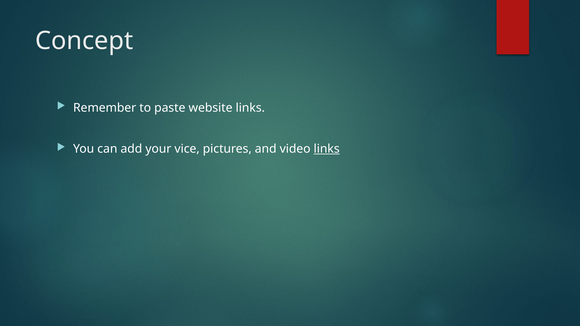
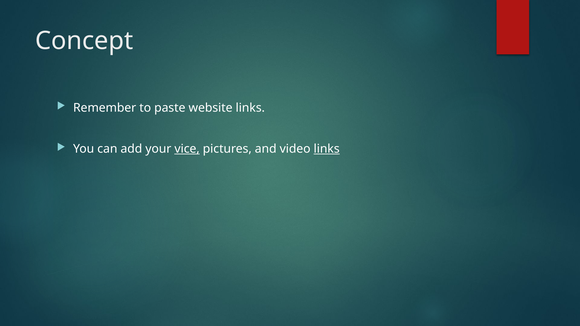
vice underline: none -> present
